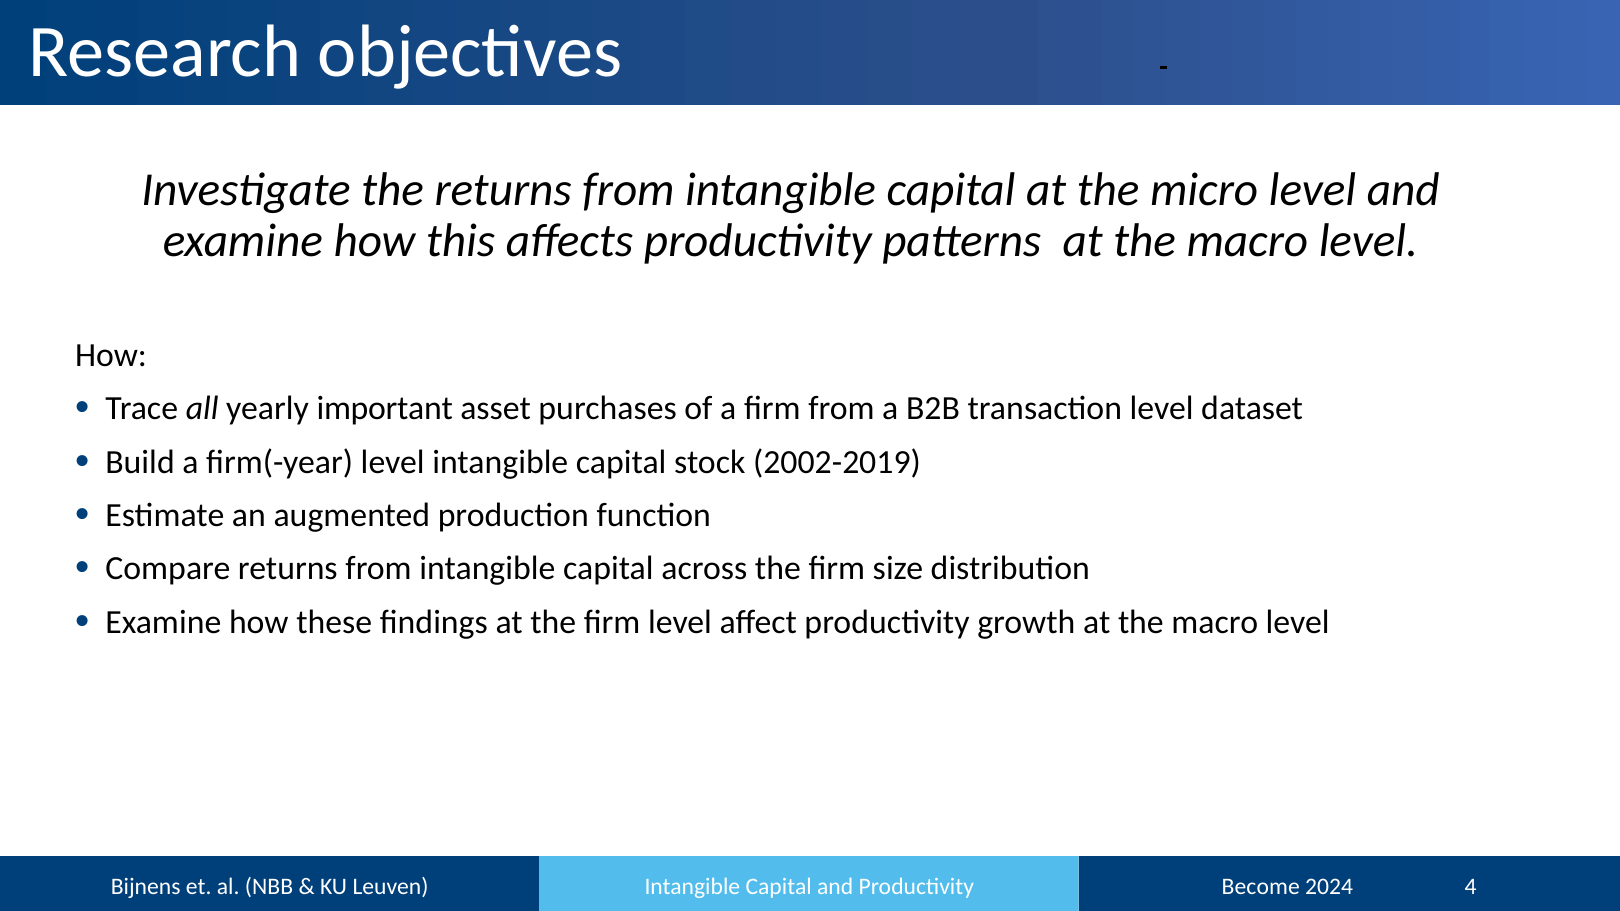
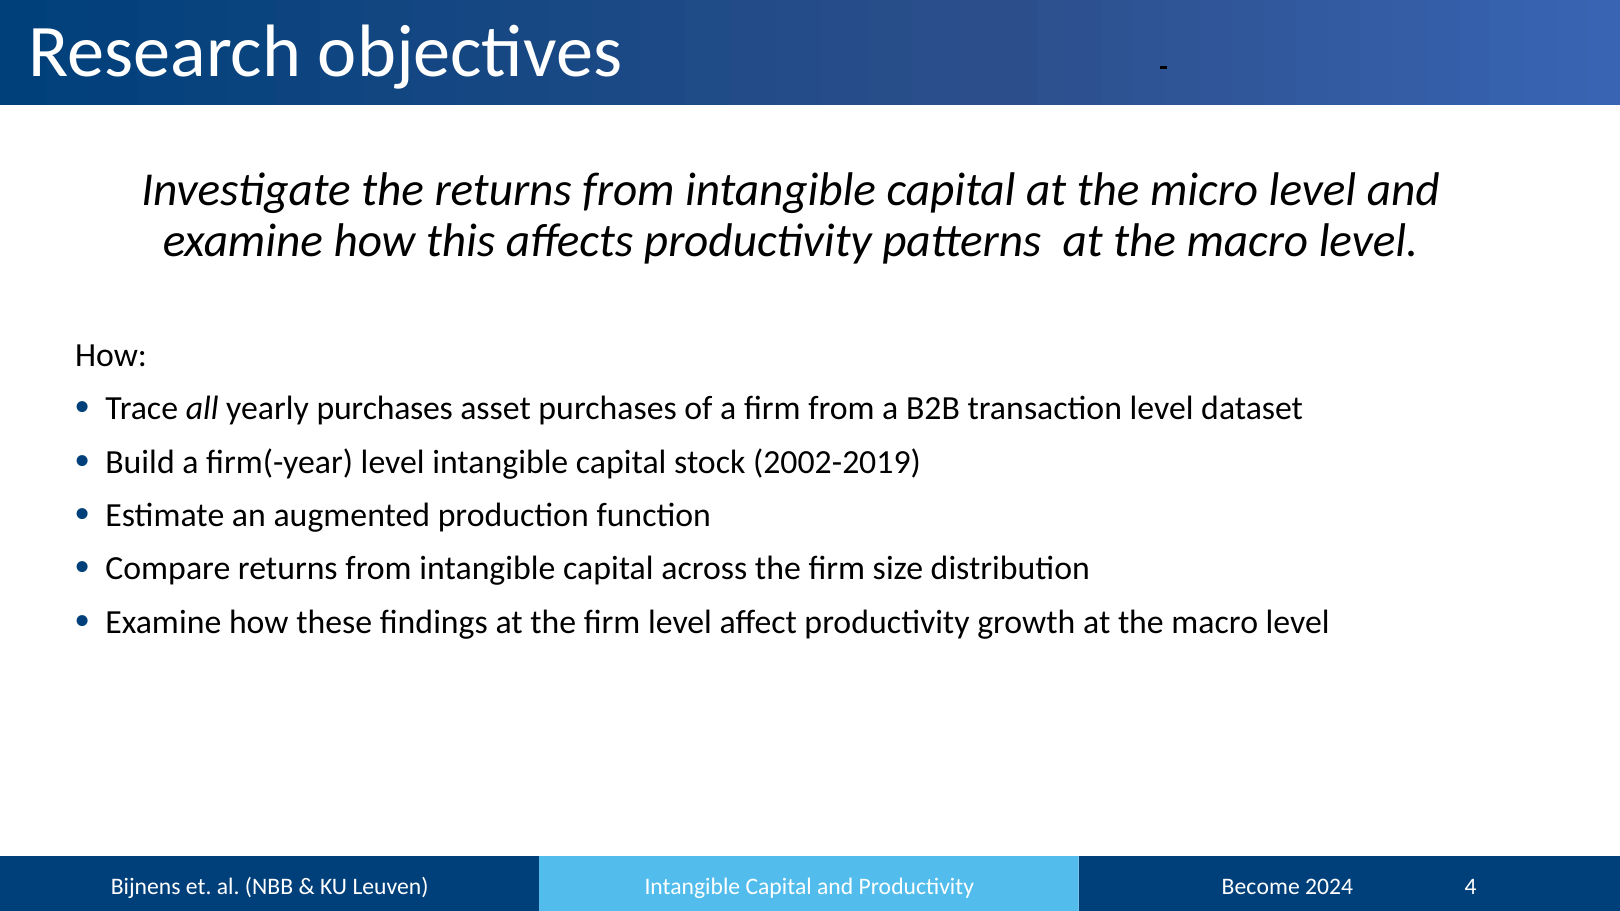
yearly important: important -> purchases
